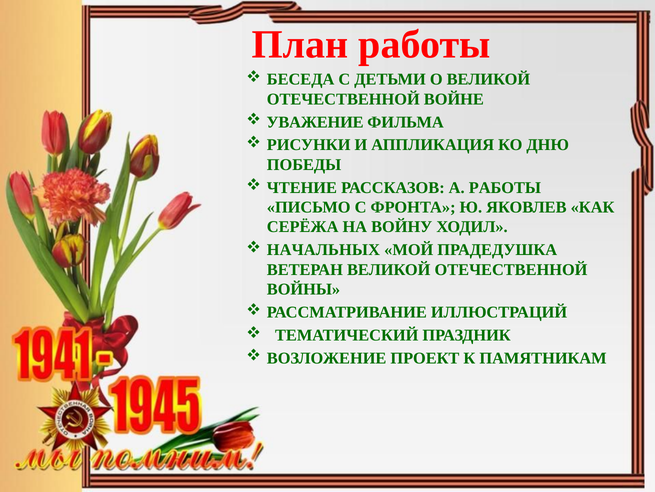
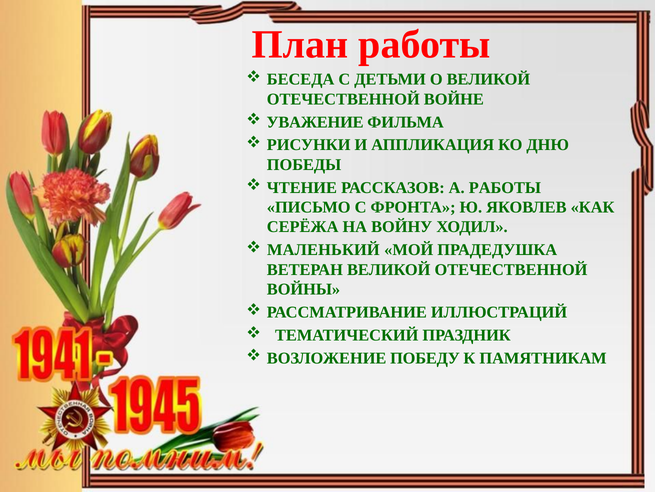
НАЧАЛЬНЫХ: НАЧАЛЬНЫХ -> МАЛЕНЬКИЙ
ПРОЕКТ: ПРОЕКТ -> ПОБЕДУ
